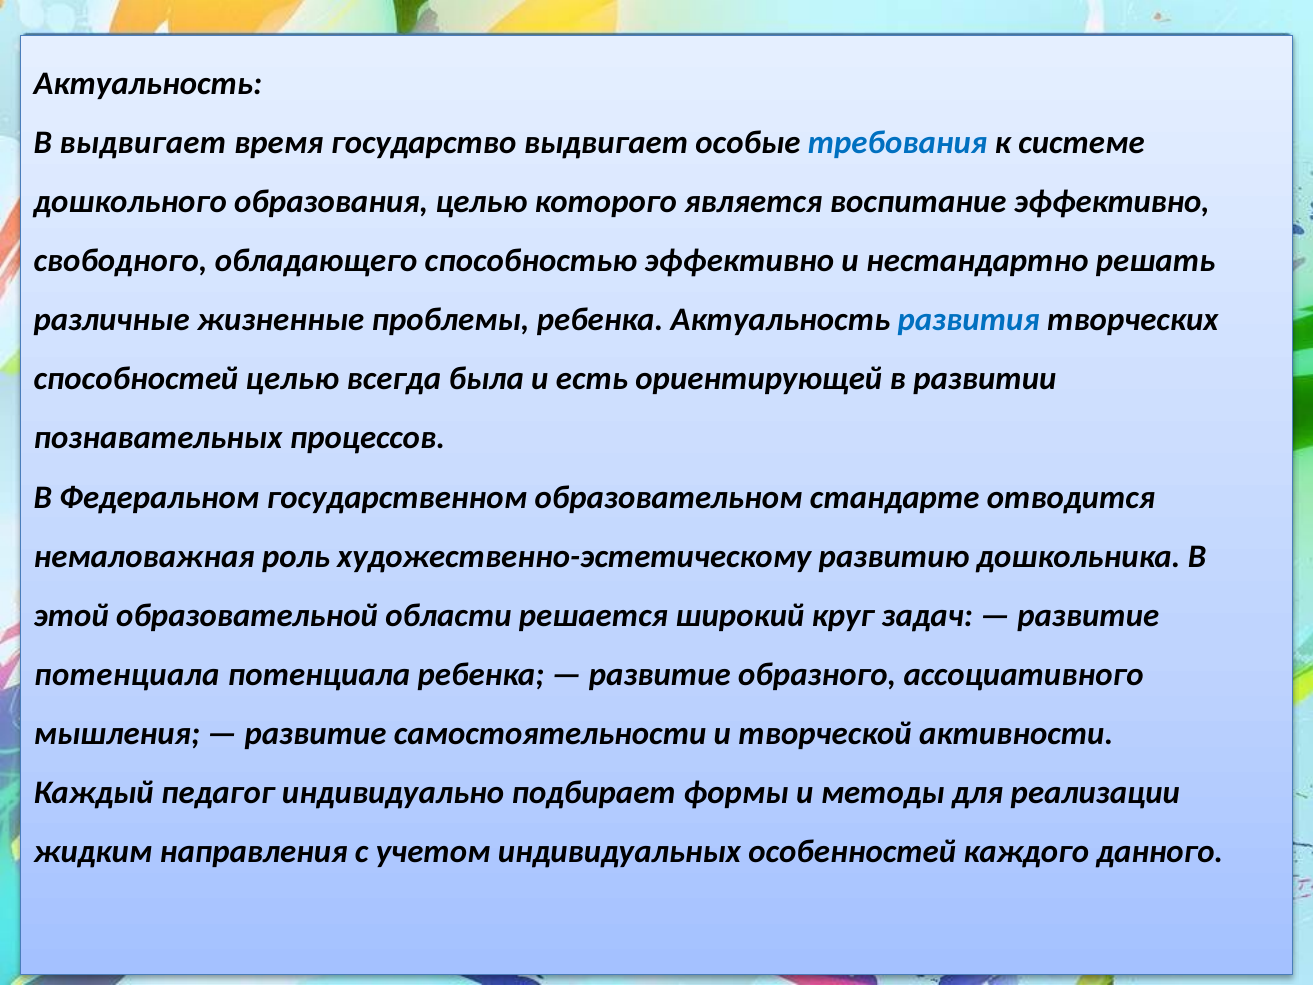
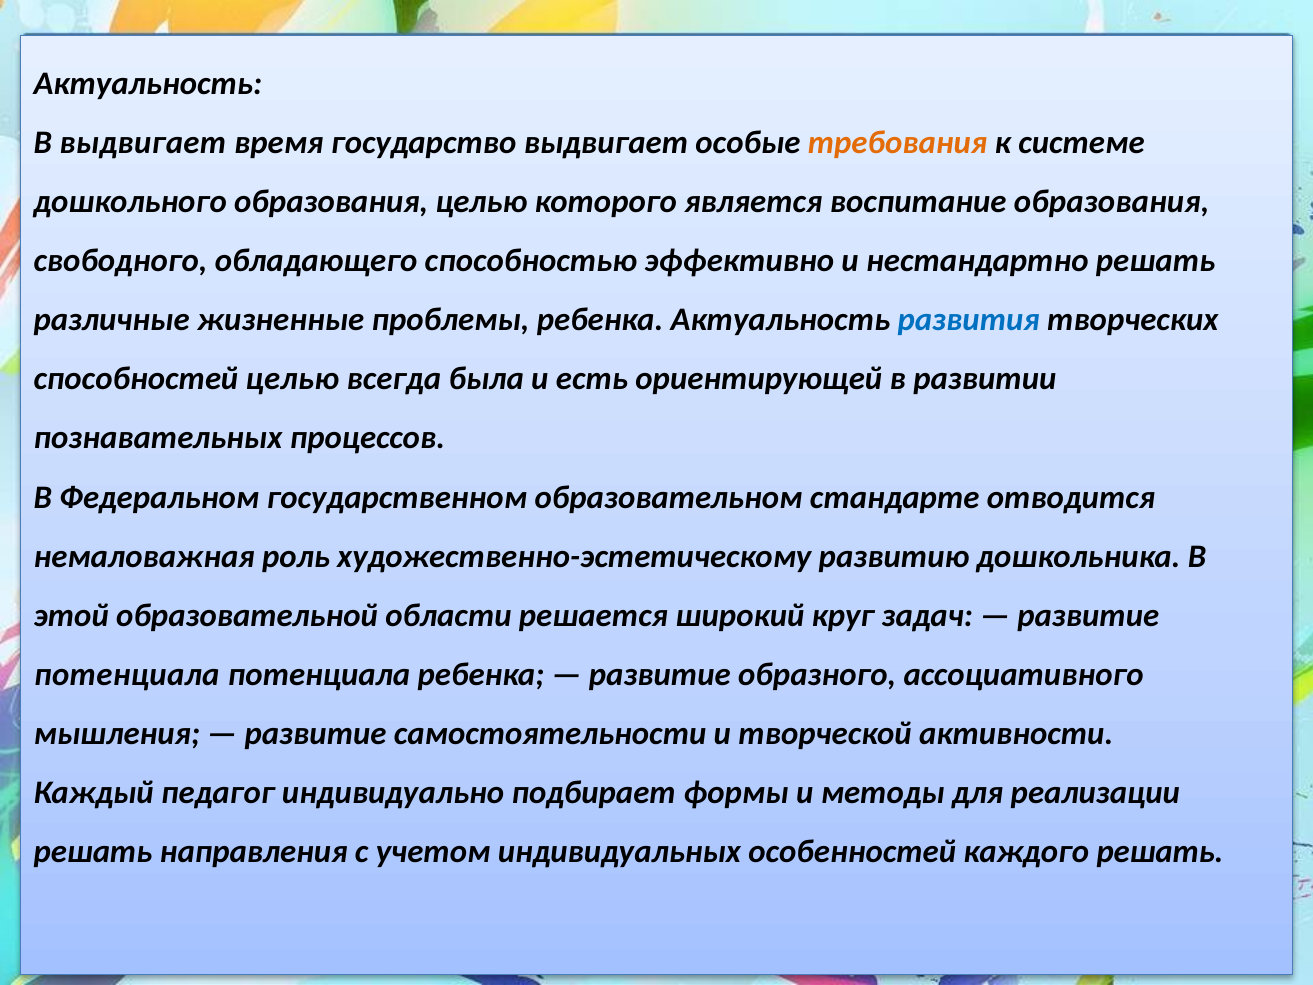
требования colour: blue -> orange
воспитание эффективно: эффективно -> образования
жидким at (93, 852): жидким -> решать
каждого данного: данного -> решать
